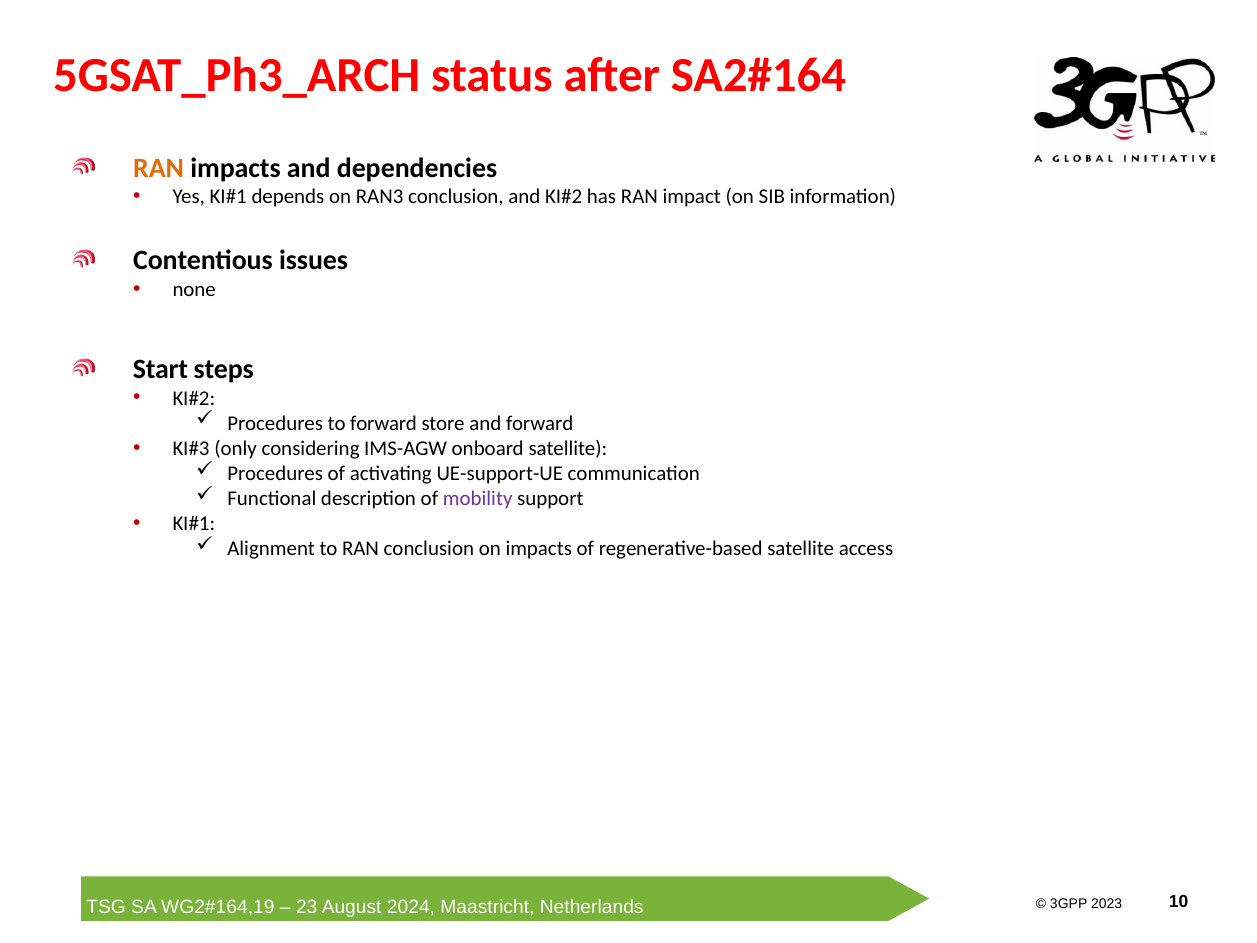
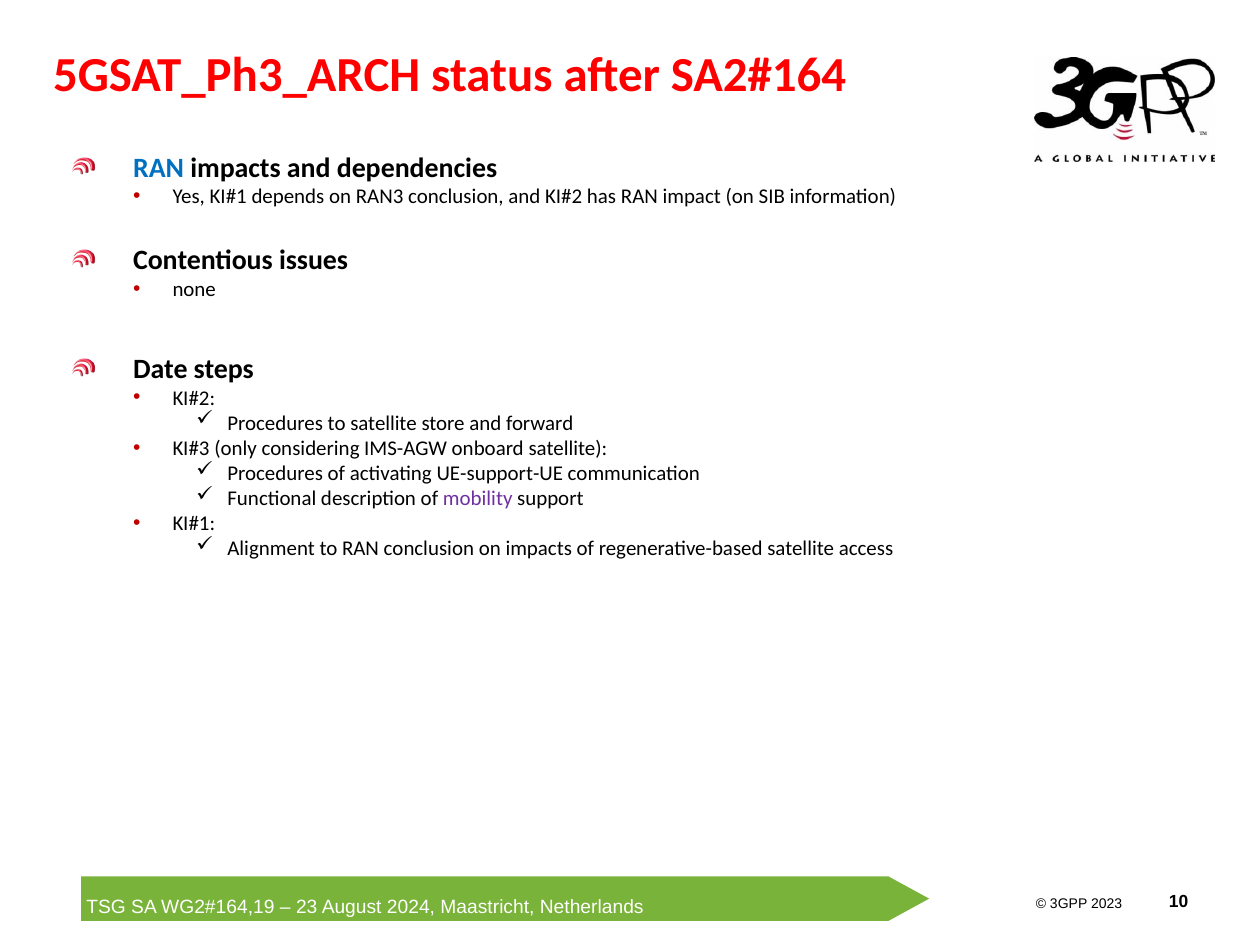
RAN at (159, 168) colour: orange -> blue
Start: Start -> Date
to forward: forward -> satellite
